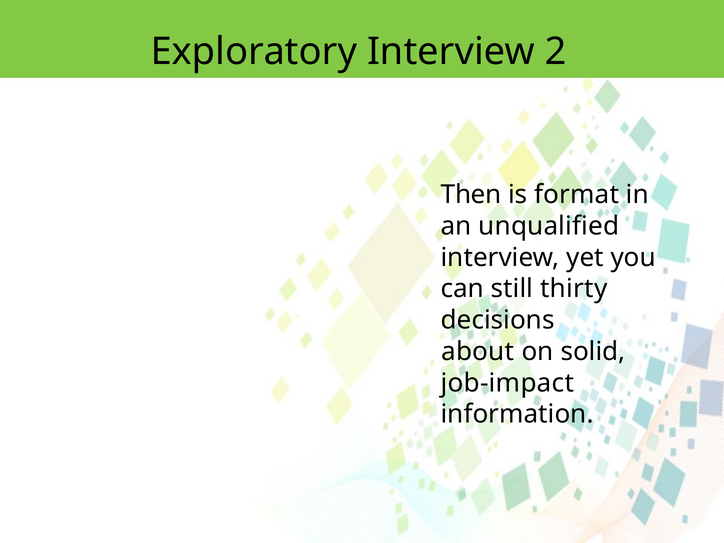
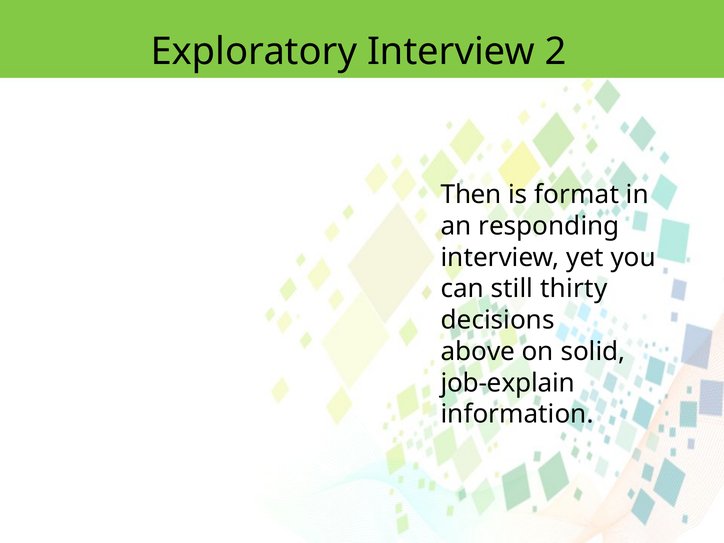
unqualified: unqualified -> responding
about: about -> above
job-impact: job-impact -> job-explain
